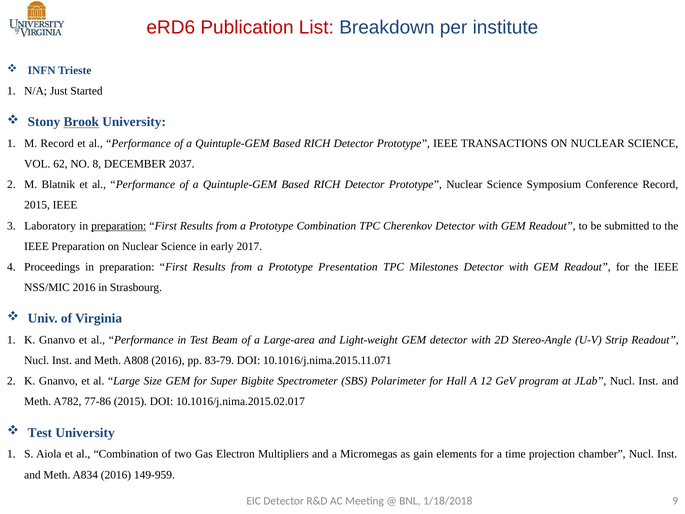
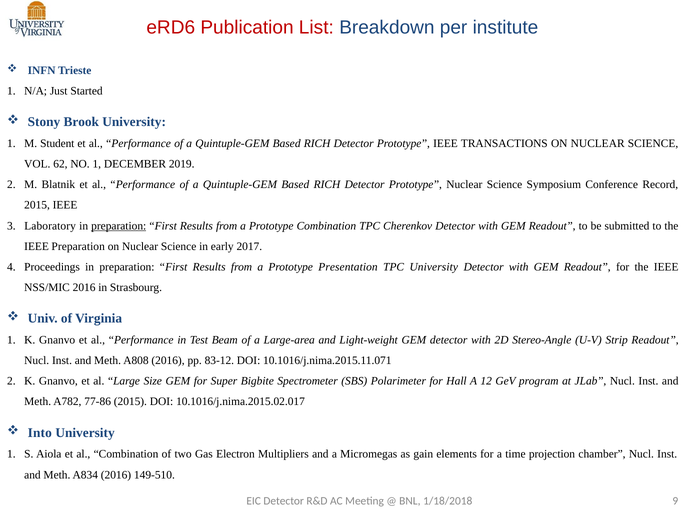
Brook underline: present -> none
M Record: Record -> Student
NO 8: 8 -> 1
2037: 2037 -> 2019
TPC Milestones: Milestones -> University
83-79: 83-79 -> 83-12
Test at (40, 432): Test -> Into
149-959: 149-959 -> 149-510
